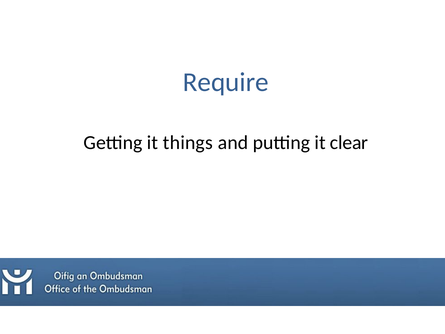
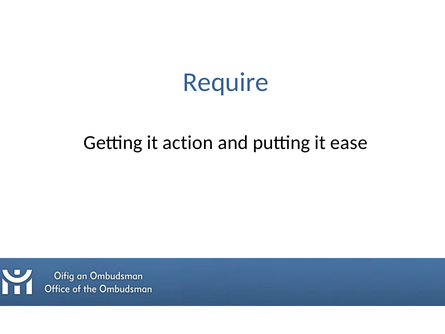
things: things -> action
clear: clear -> ease
